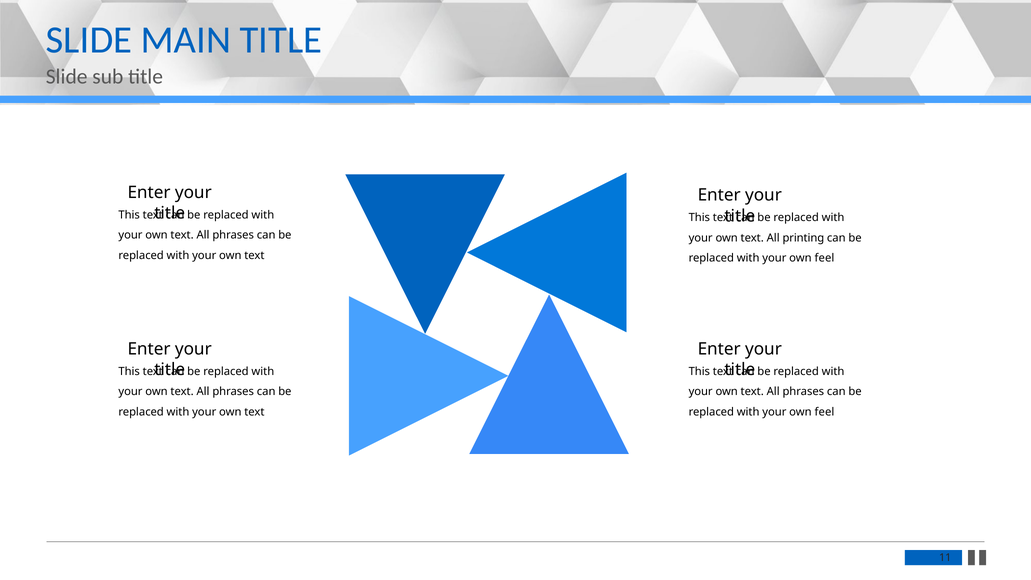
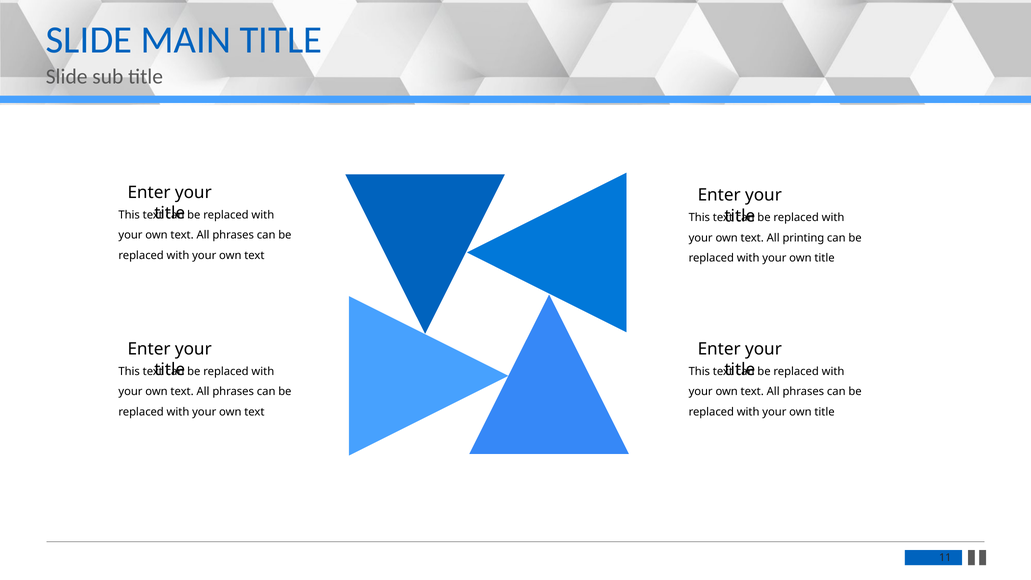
feel at (824, 258): feel -> title
feel at (824, 412): feel -> title
